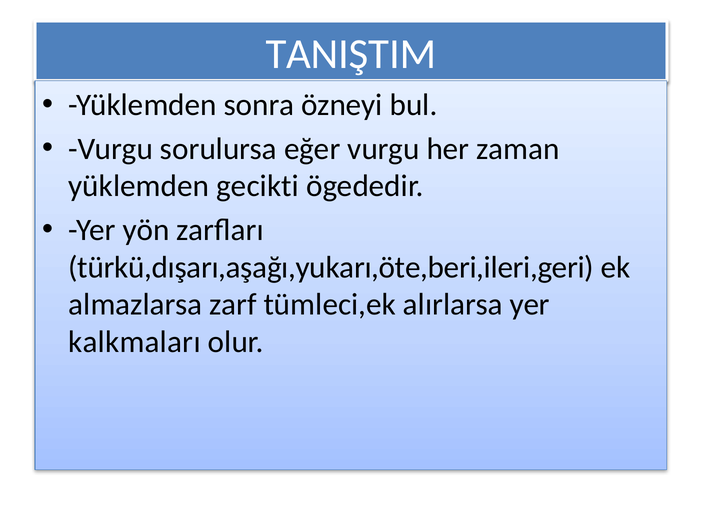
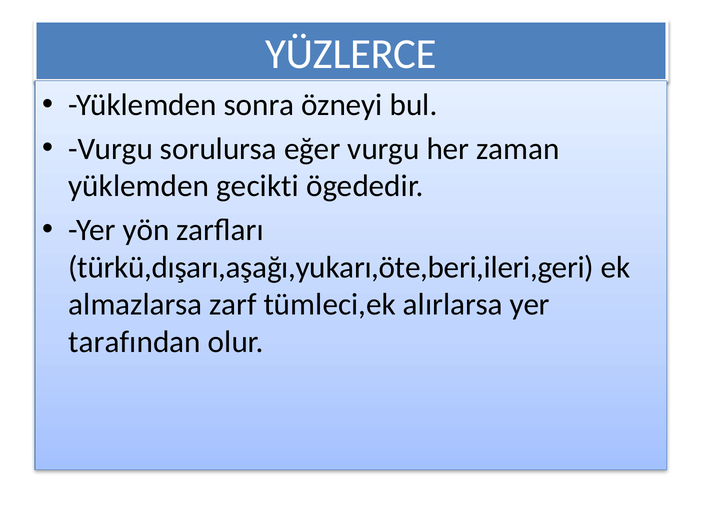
TANIŞTIM: TANIŞTIM -> YÜZLERCE
kalkmaları: kalkmaları -> tarafından
